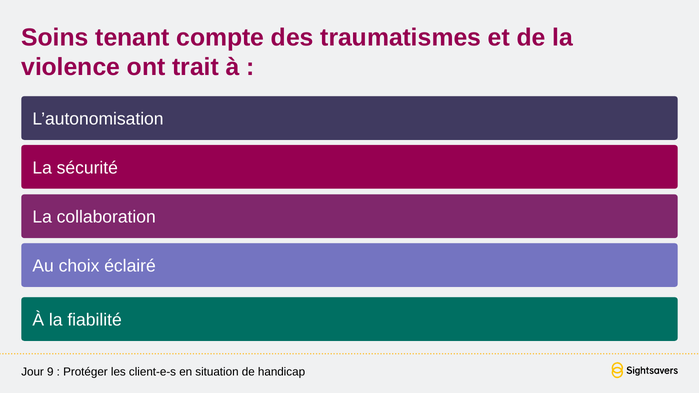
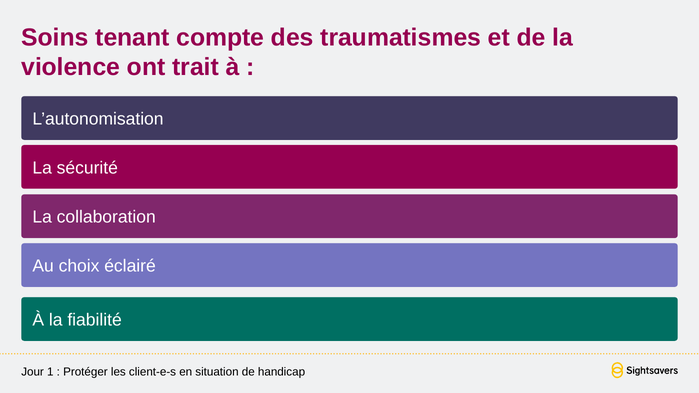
9: 9 -> 1
